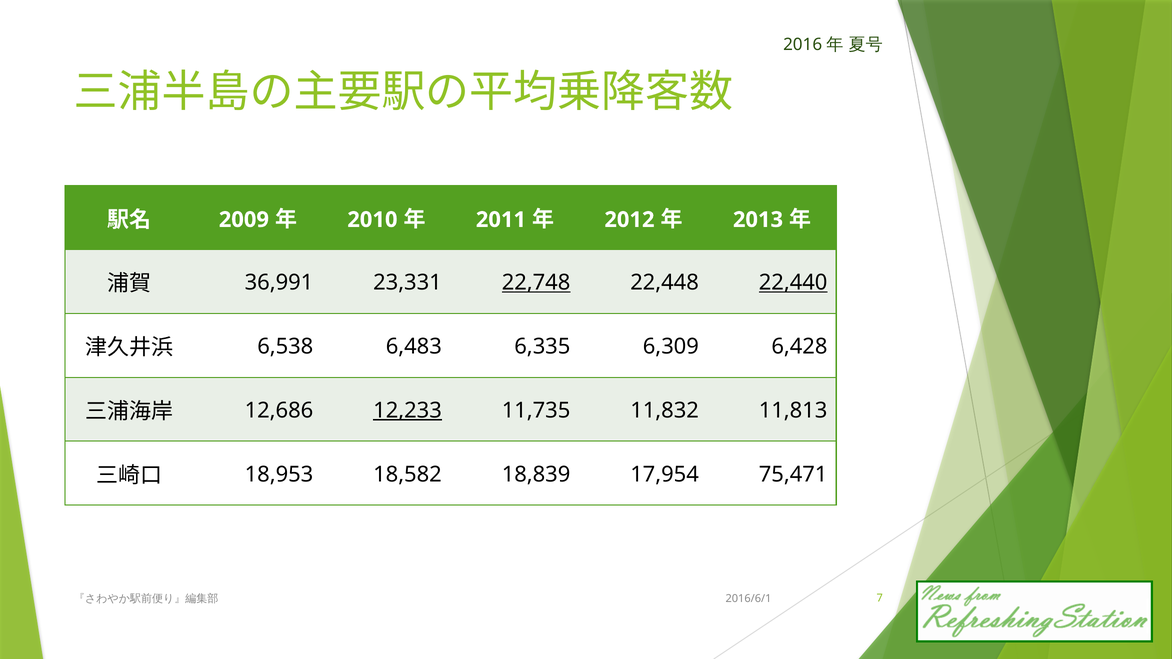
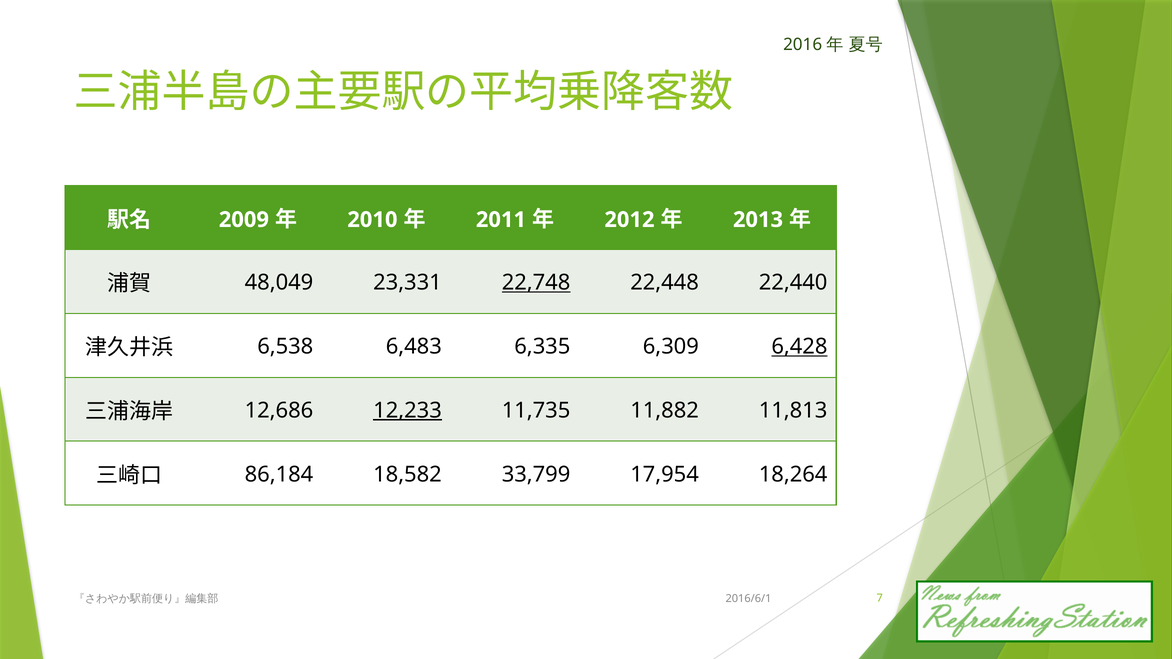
36,991: 36,991 -> 48,049
22,440 underline: present -> none
6,428 underline: none -> present
11,832: 11,832 -> 11,882
18,953: 18,953 -> 86,184
18,839: 18,839 -> 33,799
75,471: 75,471 -> 18,264
